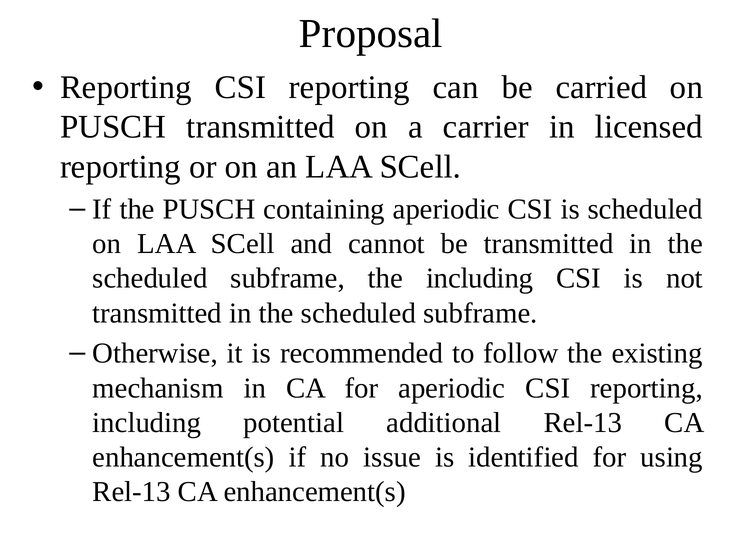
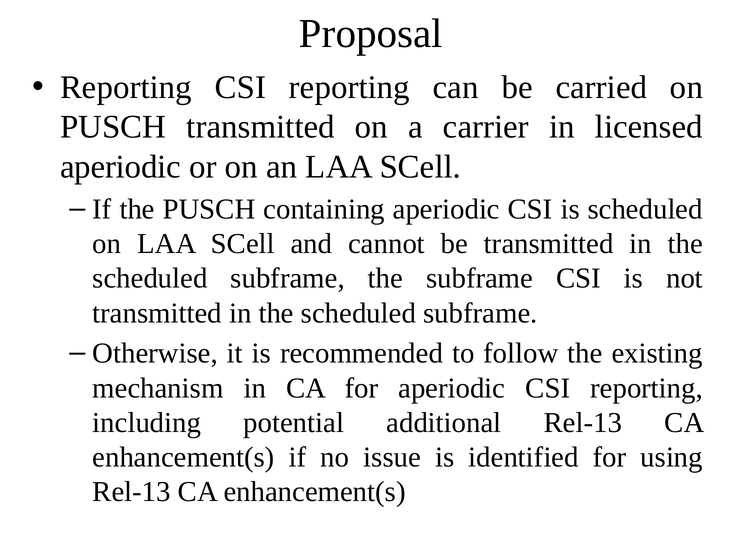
reporting at (120, 167): reporting -> aperiodic
the including: including -> subframe
